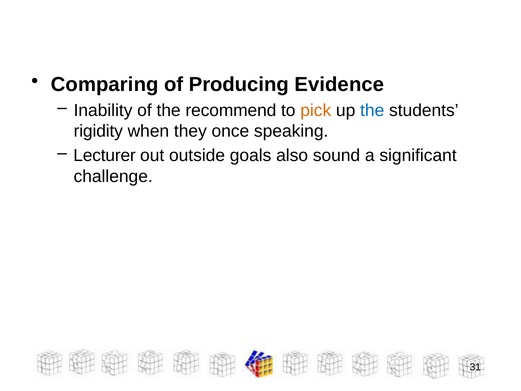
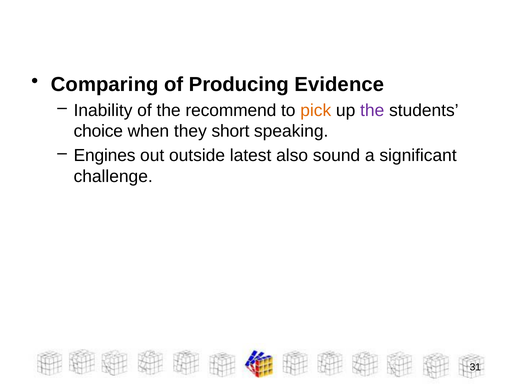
the at (372, 110) colour: blue -> purple
rigidity: rigidity -> choice
once: once -> short
Lecturer: Lecturer -> Engines
goals: goals -> latest
